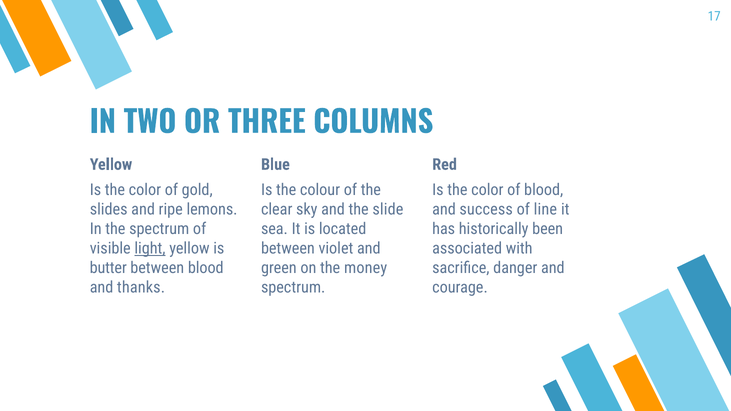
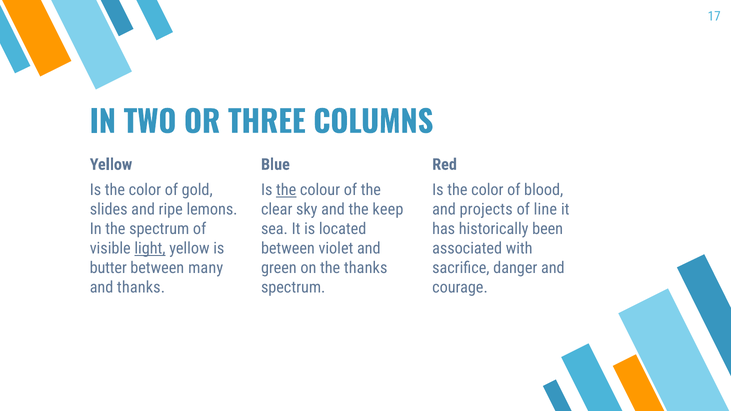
the at (286, 190) underline: none -> present
slide: slide -> keep
success: success -> projects
between blood: blood -> many
the money: money -> thanks
